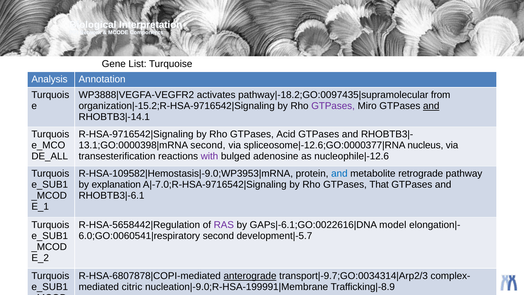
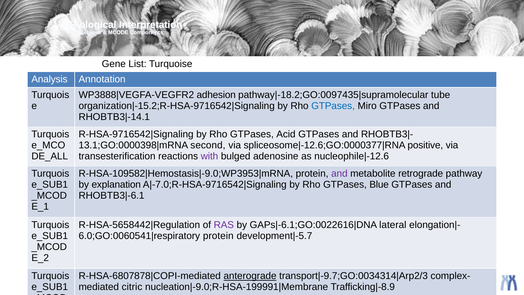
activates: activates -> adhesion
from: from -> tube
GTPases at (333, 106) colour: purple -> blue
and at (431, 106) underline: present -> none
nucleus: nucleus -> positive
and at (339, 174) colour: blue -> purple
That: That -> Blue
model: model -> lateral
second at (218, 236): second -> protein
